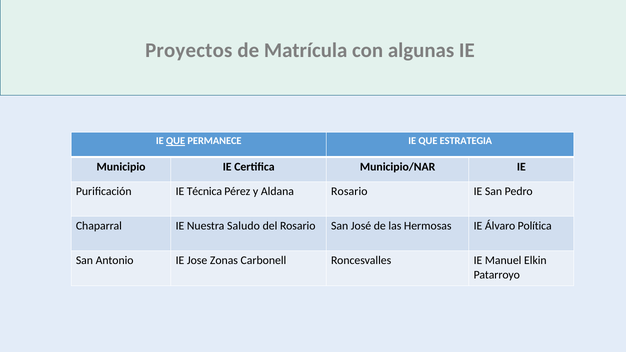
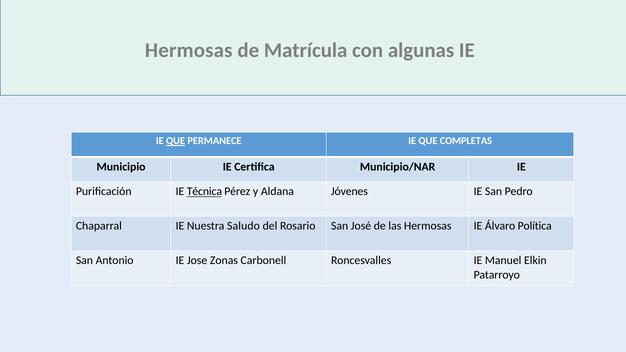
Proyectos at (189, 51): Proyectos -> Hermosas
ESTRATEGIA: ESTRATEGIA -> COMPLETAS
Técnica underline: none -> present
Aldana Rosario: Rosario -> Jóvenes
